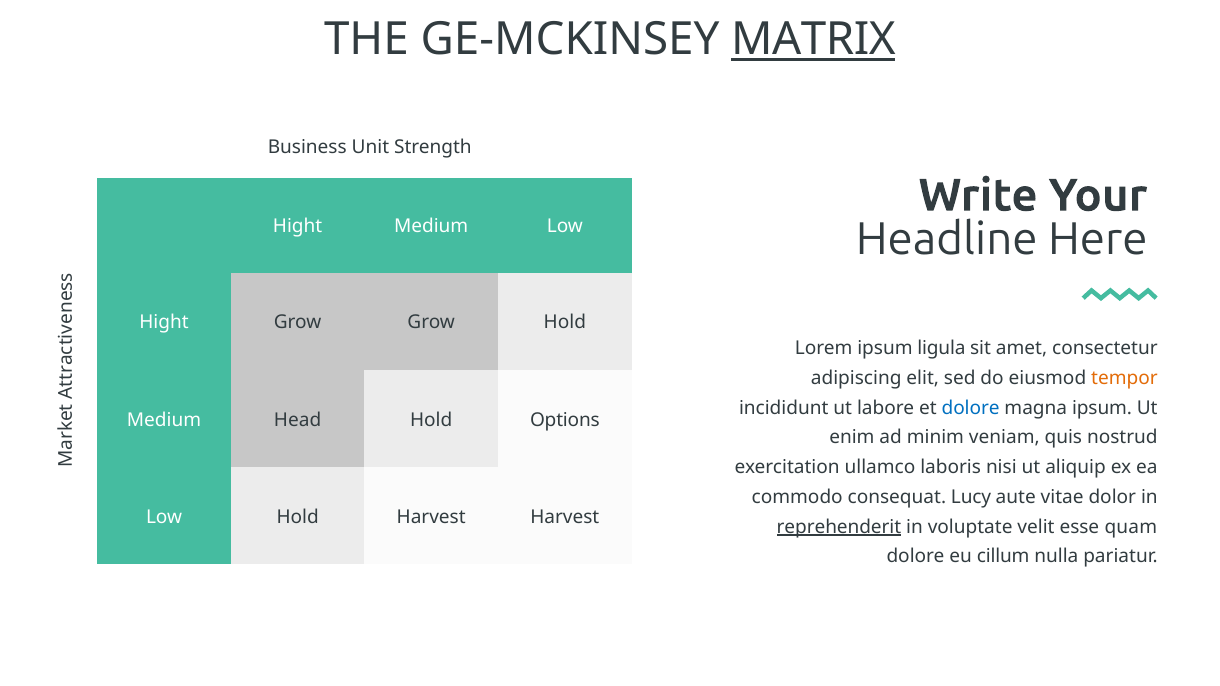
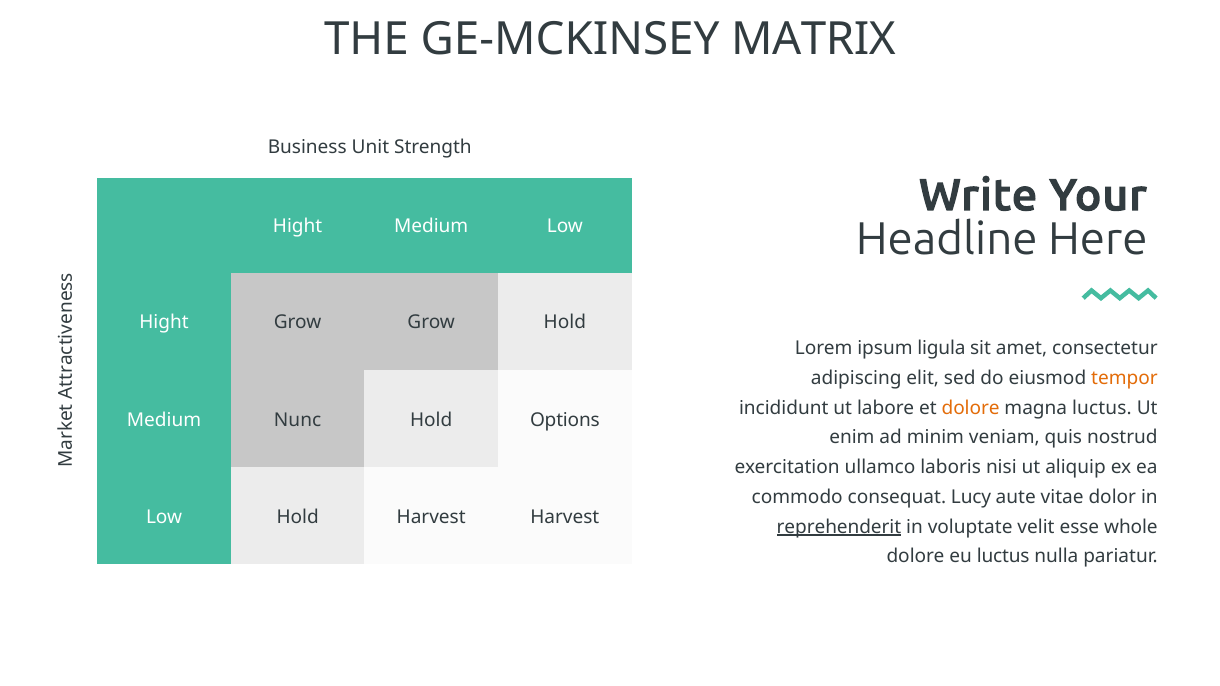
MATRIX underline: present -> none
dolore at (971, 408) colour: blue -> orange
magna ipsum: ipsum -> luctus
Head: Head -> Nunc
quam: quam -> whole
eu cillum: cillum -> luctus
